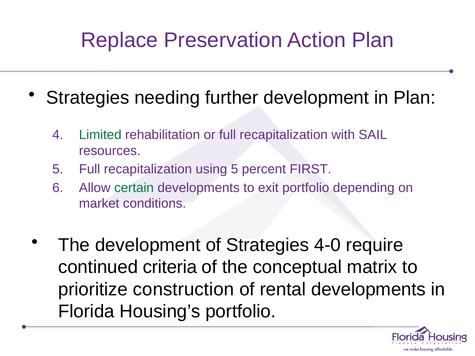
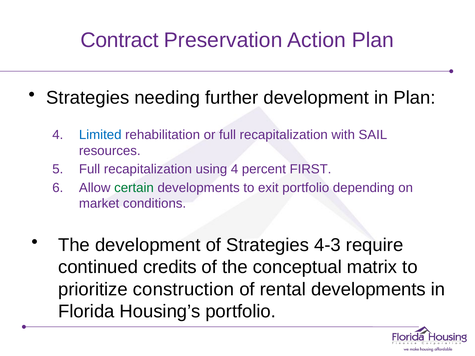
Replace: Replace -> Contract
Limited colour: green -> blue
using 5: 5 -> 4
4-0: 4-0 -> 4-3
criteria: criteria -> credits
